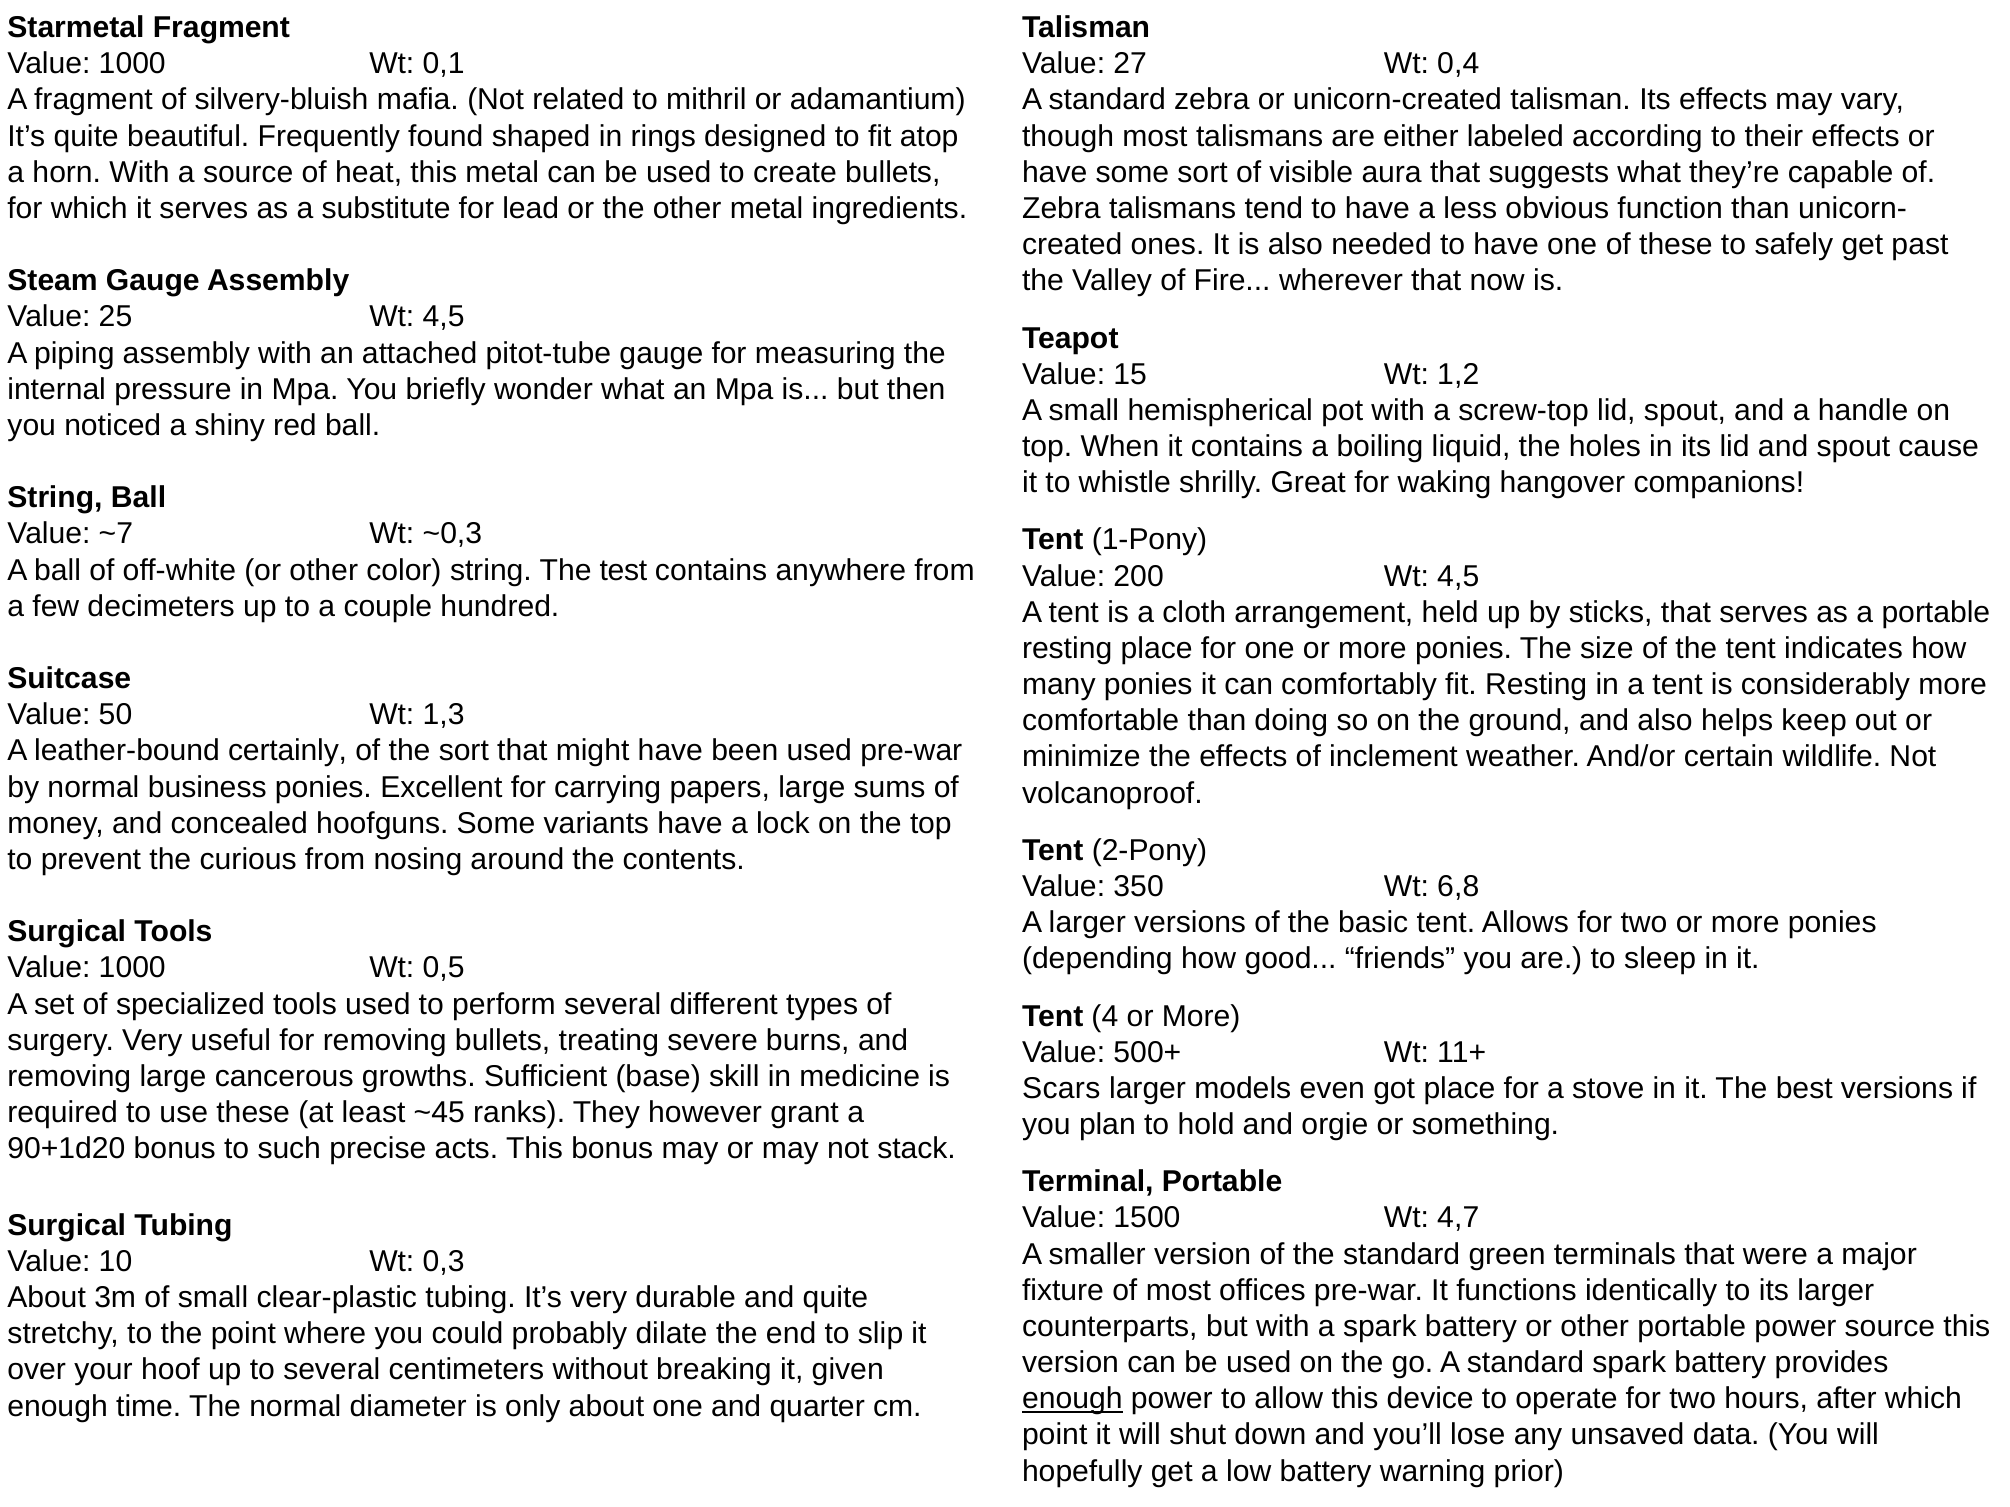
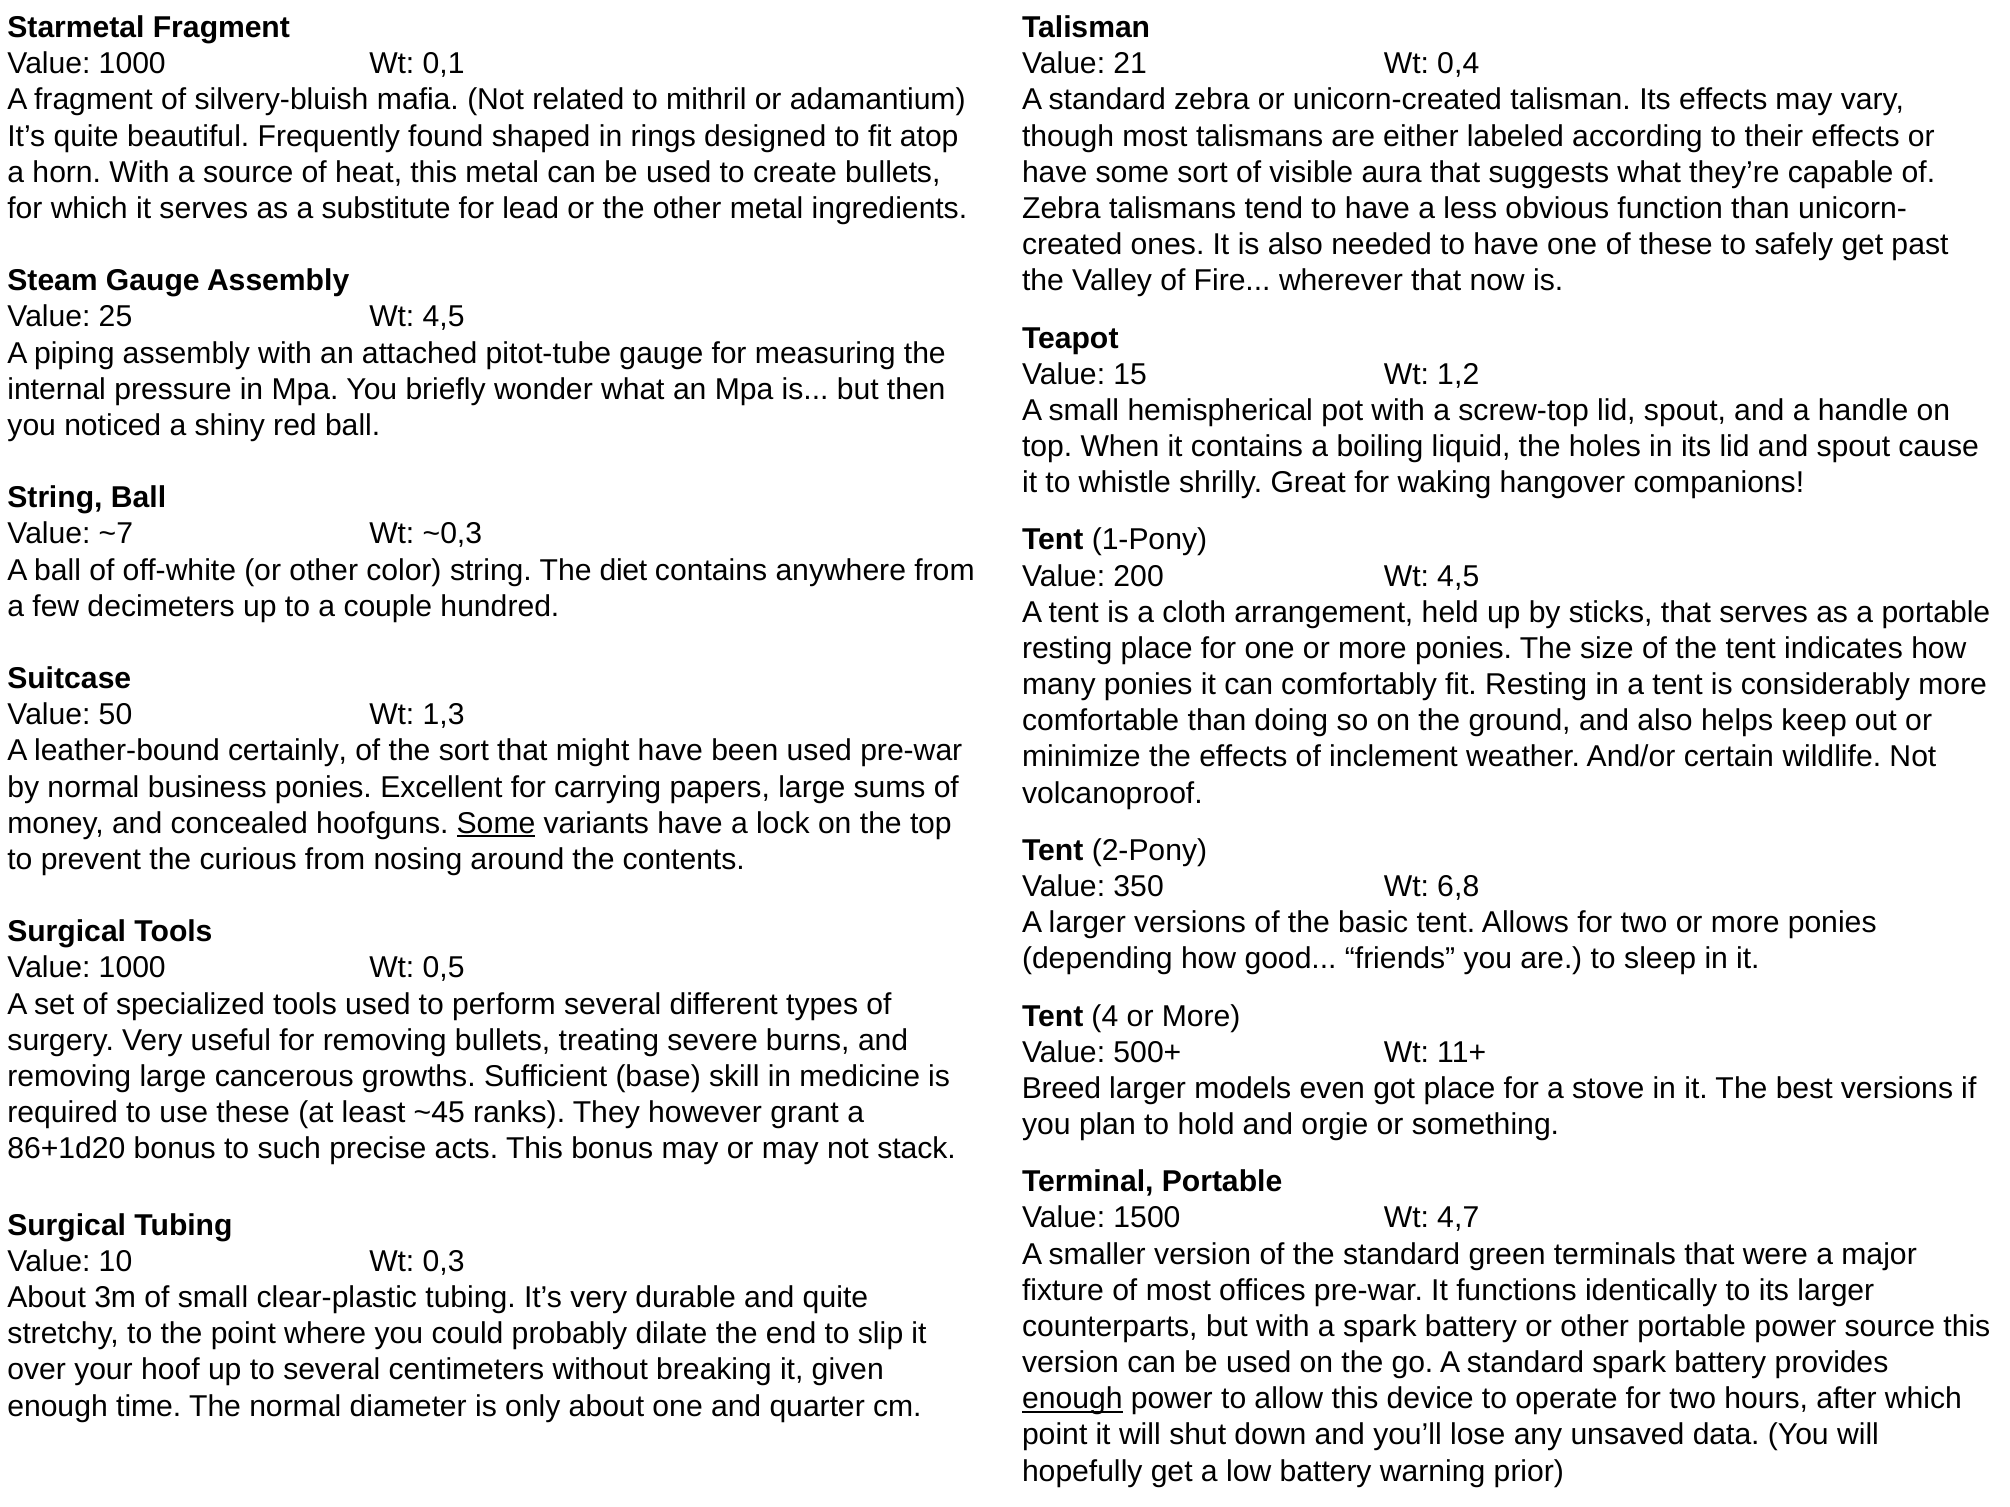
27: 27 -> 21
test: test -> diet
Some at (496, 824) underline: none -> present
Scars: Scars -> Breed
90+1d20: 90+1d20 -> 86+1d20
